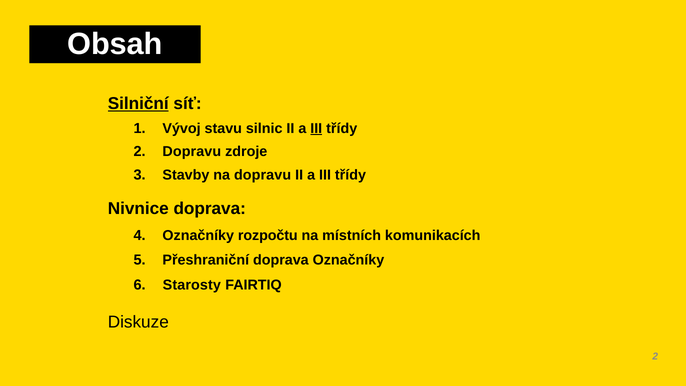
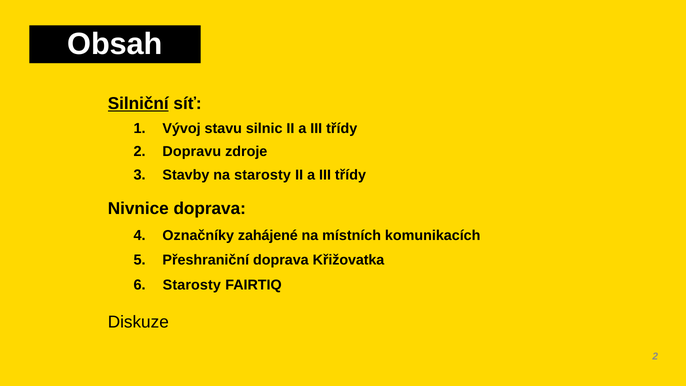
III at (316, 128) underline: present -> none
na dopravu: dopravu -> starosty
rozpočtu: rozpočtu -> zahájené
doprava Označníky: Označníky -> Křižovatka
